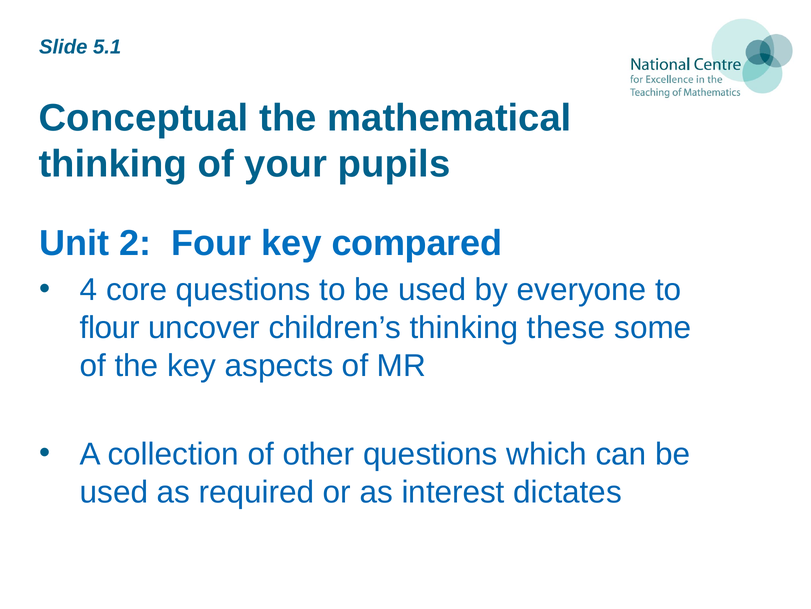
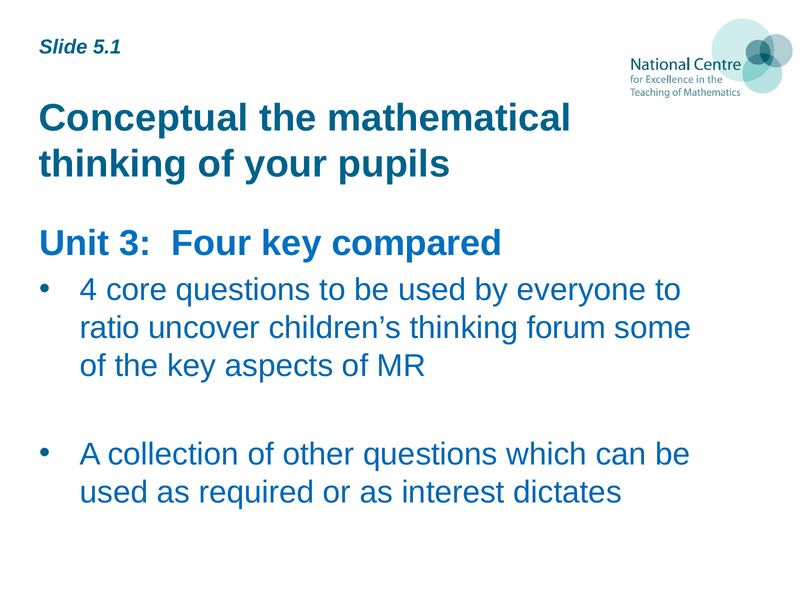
2: 2 -> 3
flour: flour -> ratio
these: these -> forum
